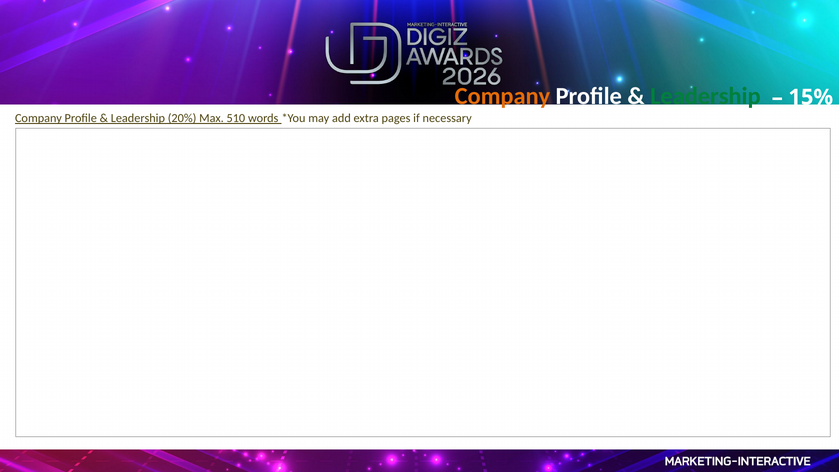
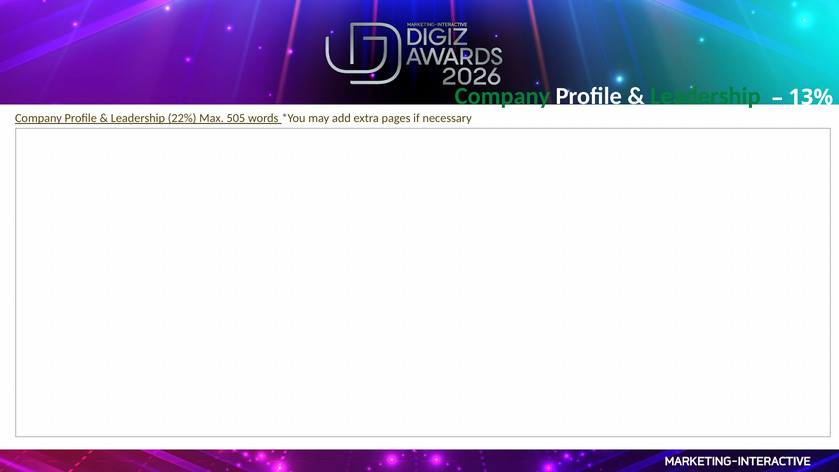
Company at (502, 96) colour: orange -> green
15%: 15% -> 13%
20%: 20% -> 22%
510: 510 -> 505
